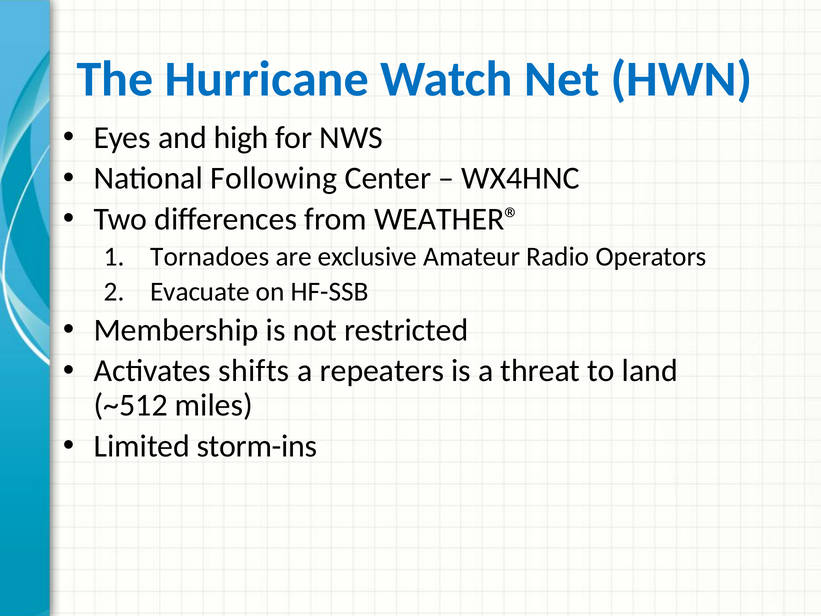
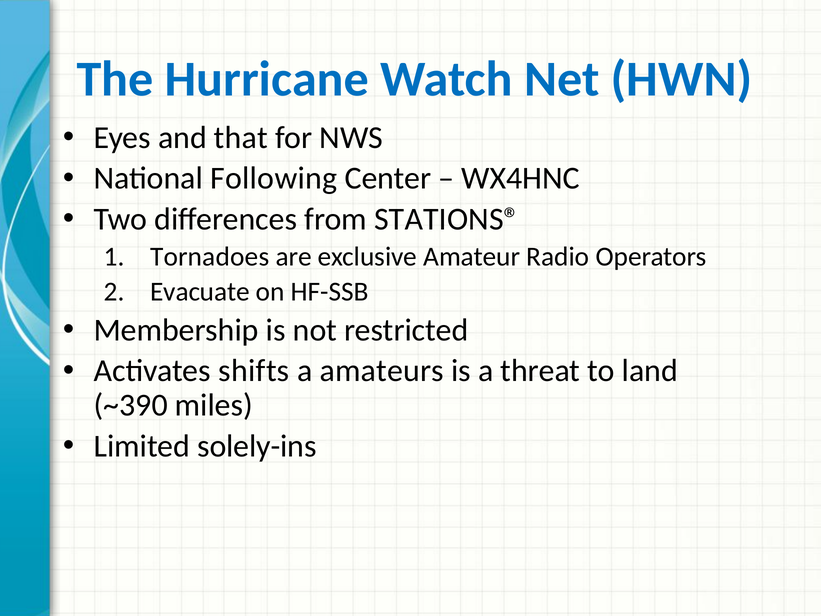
high: high -> that
WEATHER®: WEATHER® -> STATIONS®
repeaters: repeaters -> amateurs
~512: ~512 -> ~390
storm-ins: storm-ins -> solely-ins
